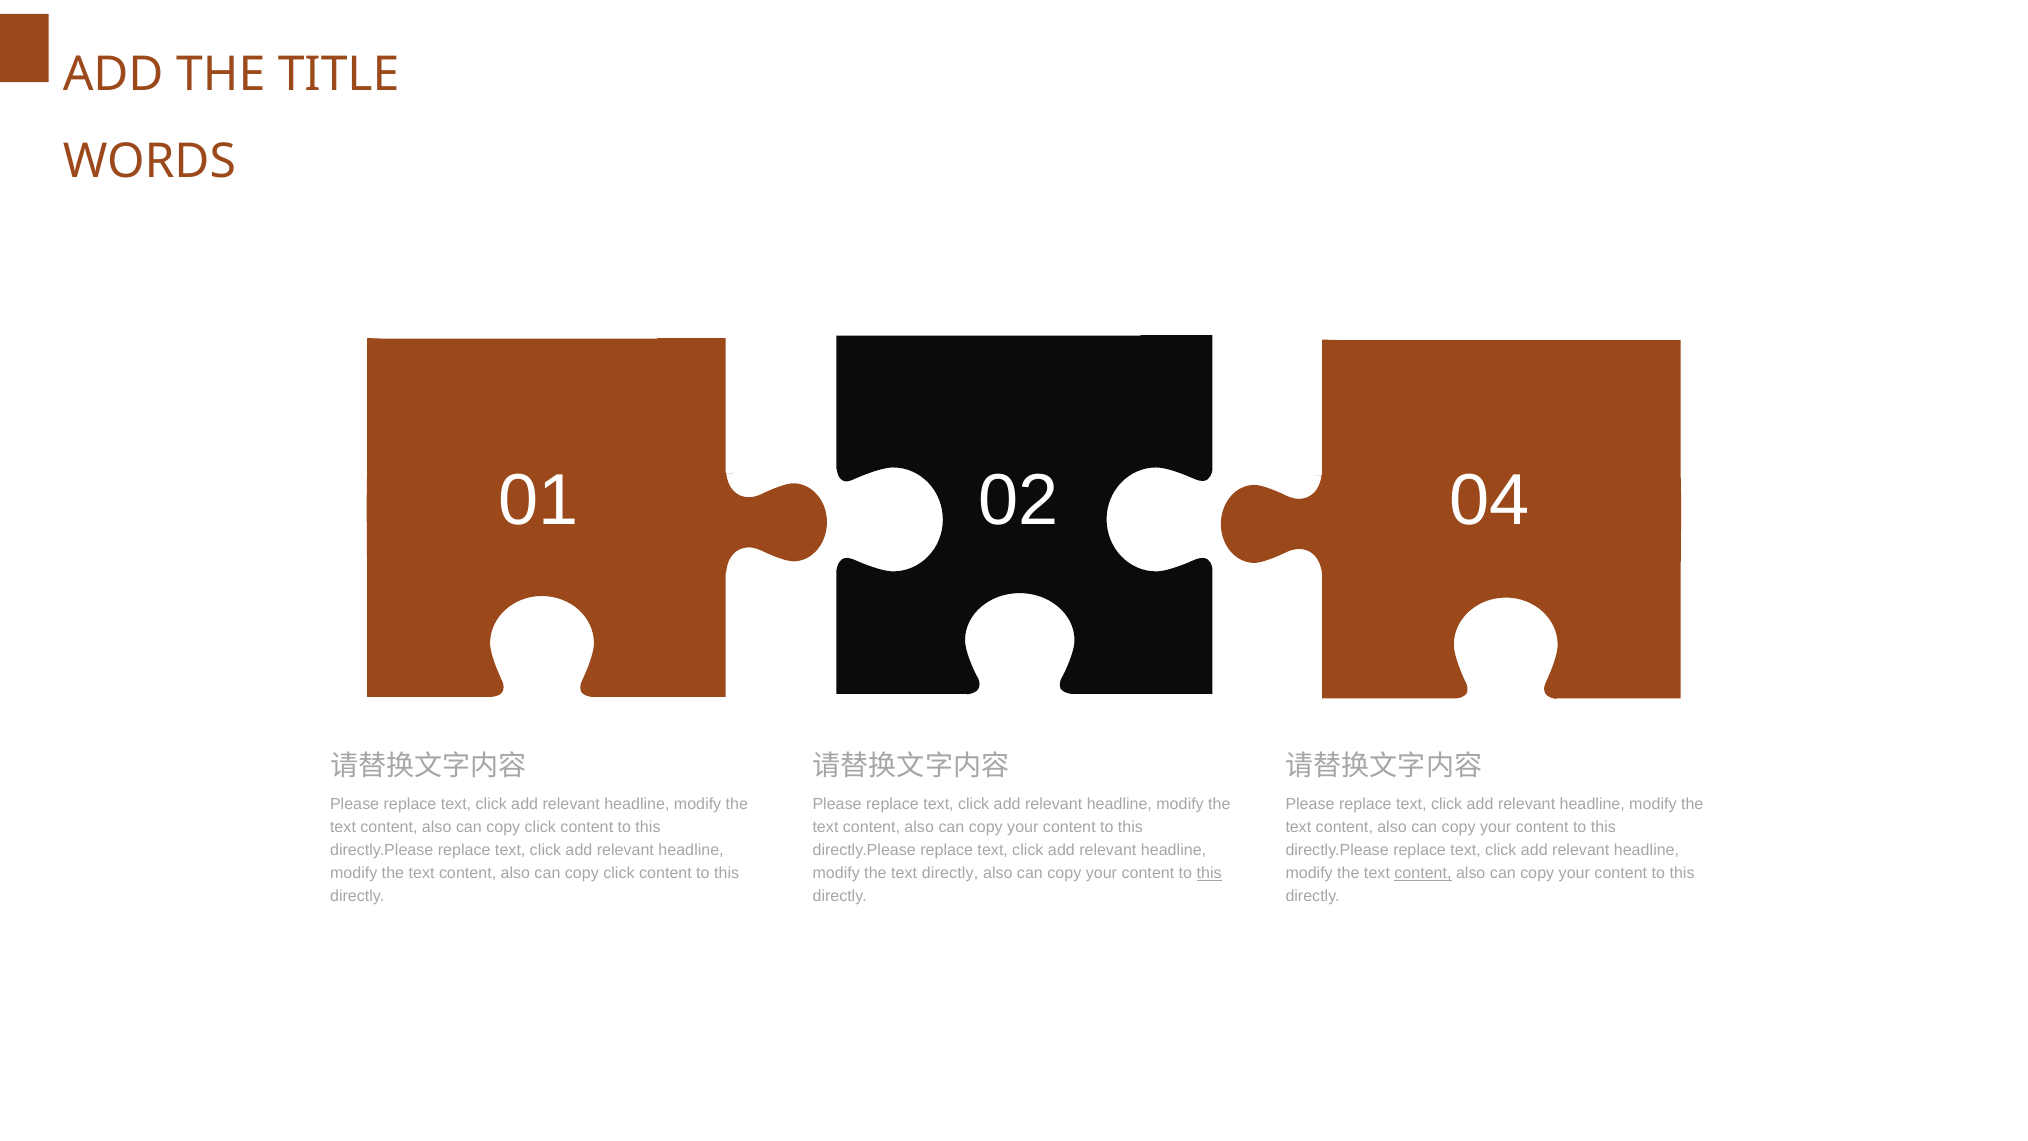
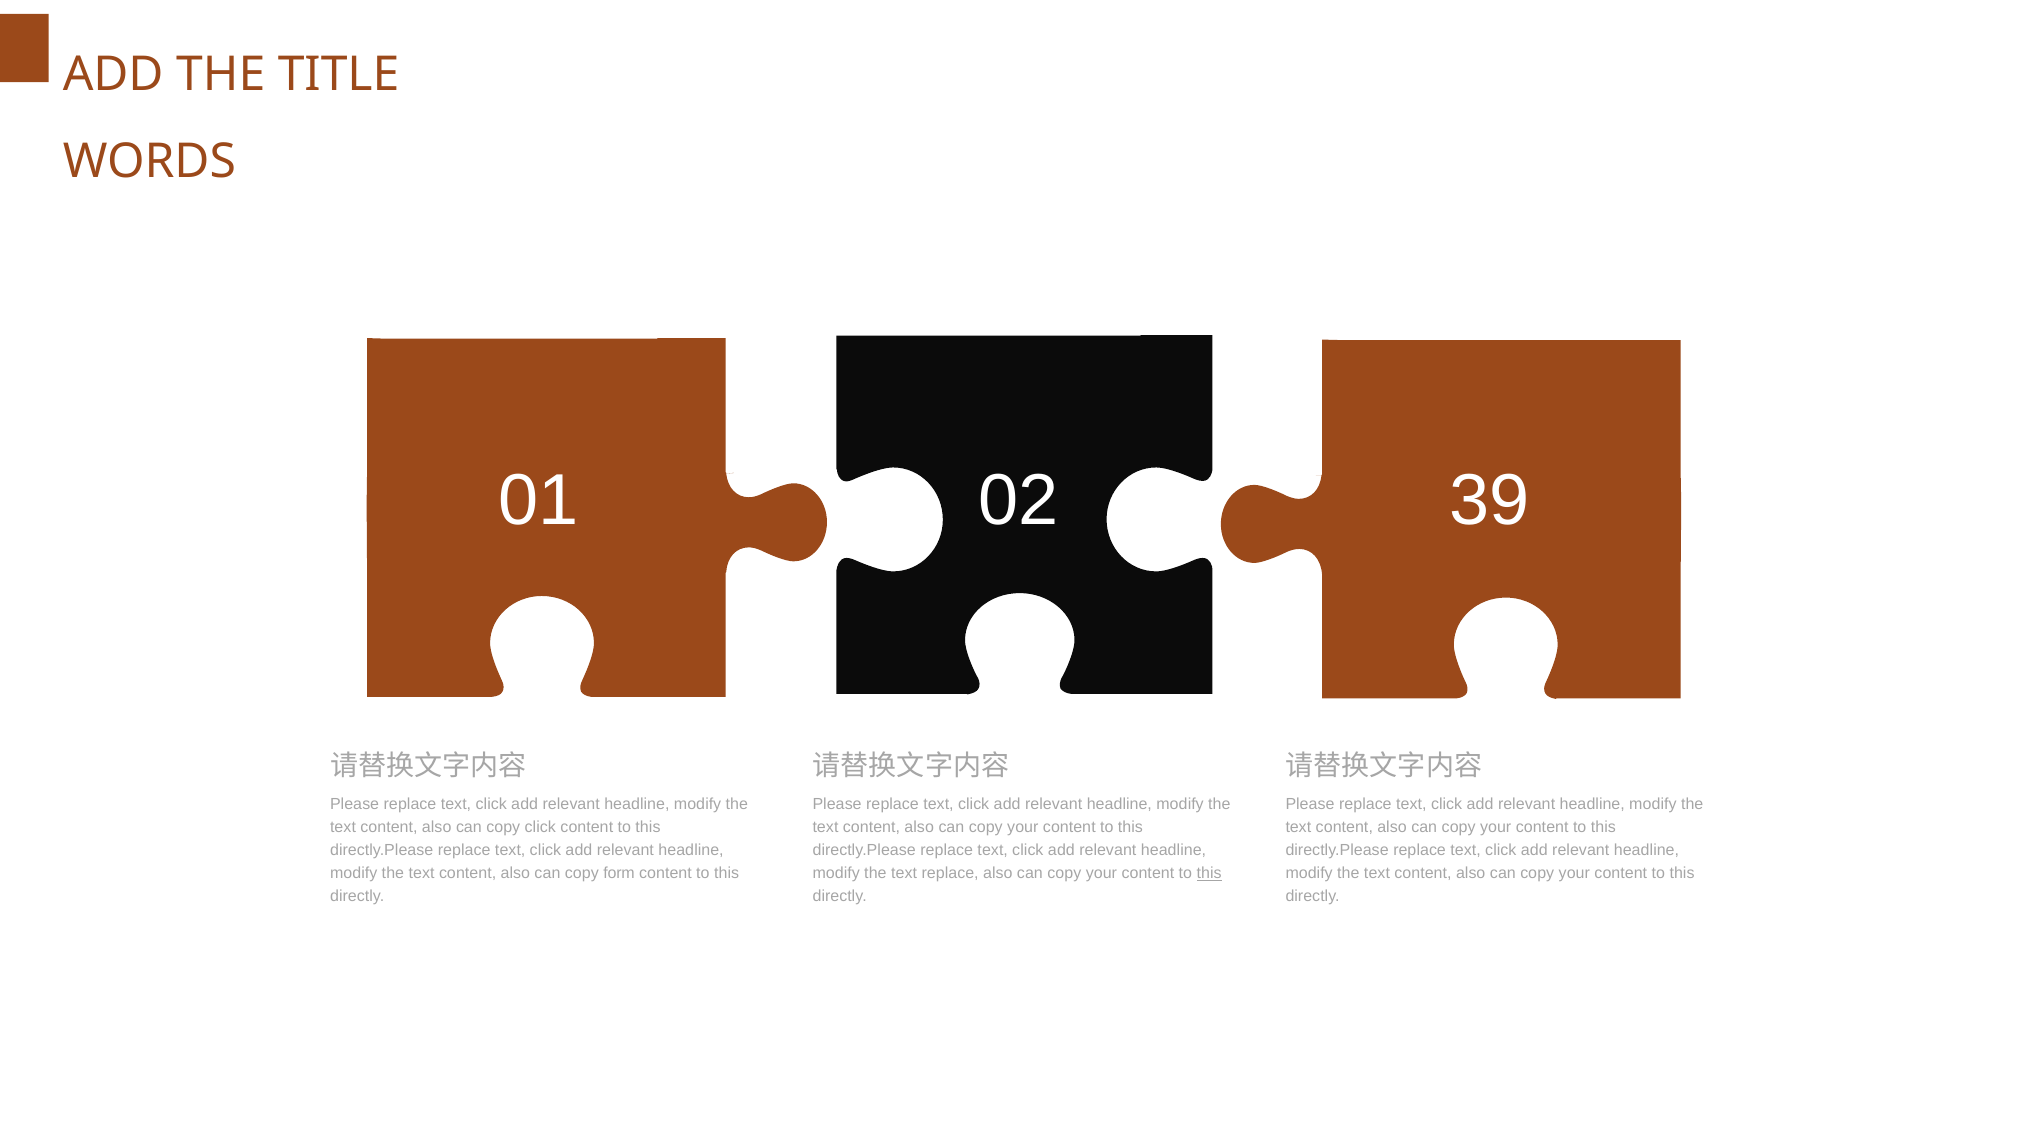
04: 04 -> 39
click at (619, 873): click -> form
text directly: directly -> replace
content at (1423, 873) underline: present -> none
